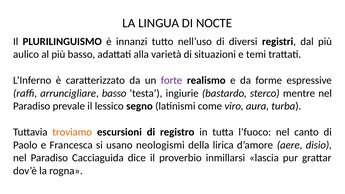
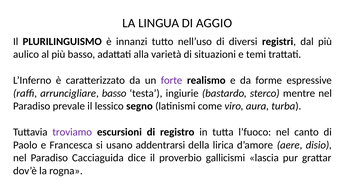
NOCTE: NOCTE -> AGGIO
troviamo colour: orange -> purple
neologismi: neologismi -> addentrarsi
inmillarsi: inmillarsi -> gallicismi
